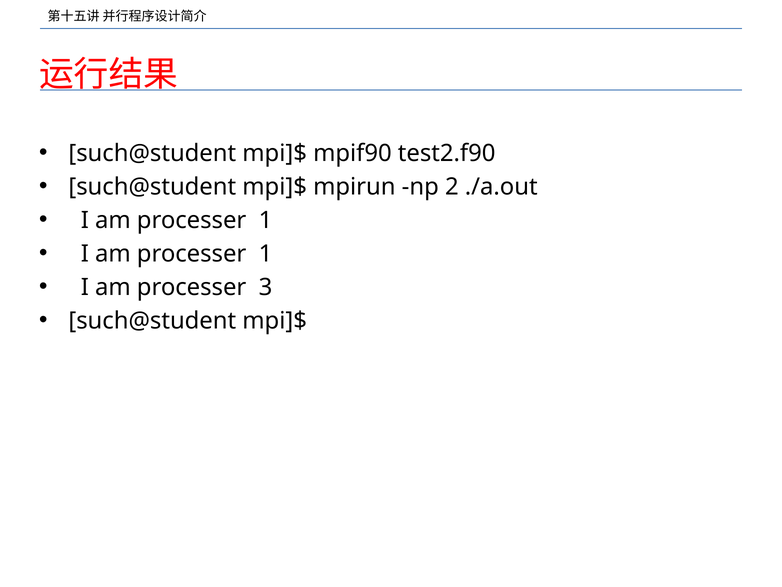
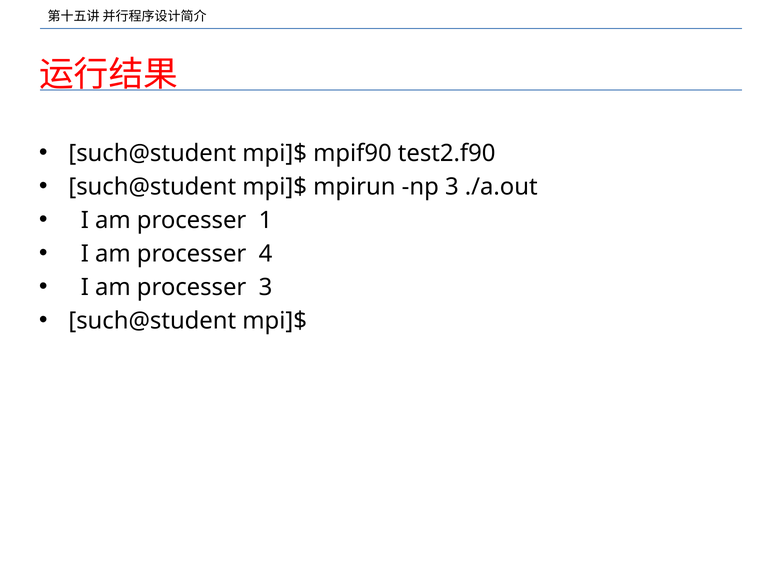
np 2: 2 -> 3
1 at (266, 254): 1 -> 4
